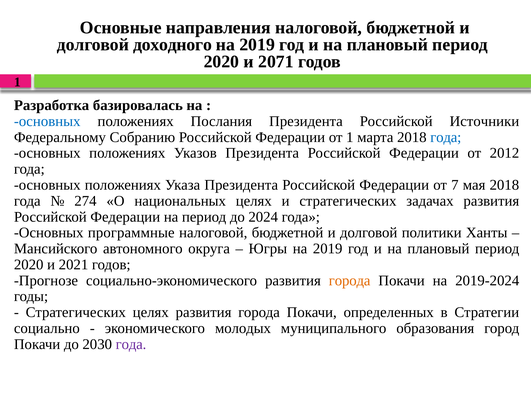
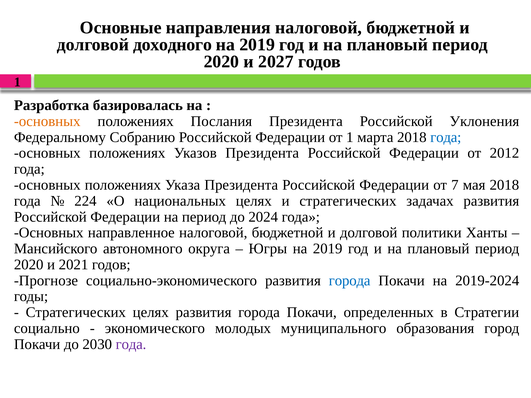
2071: 2071 -> 2027
основных at (47, 121) colour: blue -> orange
Источники: Источники -> Уклонения
274: 274 -> 224
программные: программные -> направленное
города at (350, 281) colour: orange -> blue
